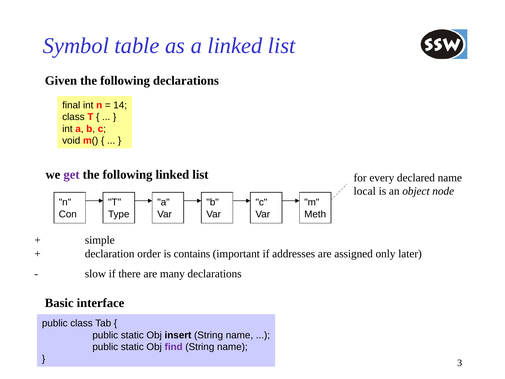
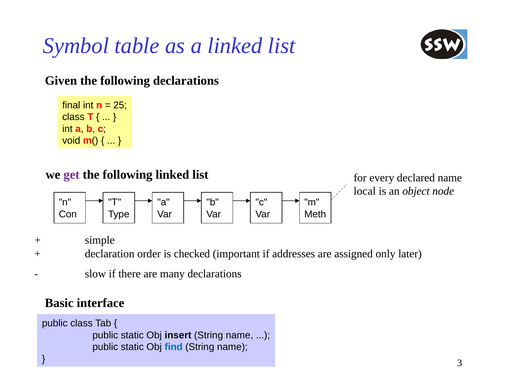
14: 14 -> 25
contains: contains -> checked
find colour: purple -> blue
